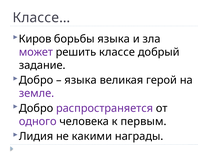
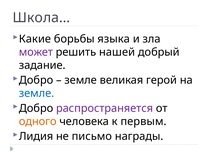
Классе…: Классе… -> Школа…
Киров: Киров -> Какие
классе: классе -> нашей
языка at (81, 80): языка -> земле
земле at (37, 93) colour: purple -> blue
одного colour: purple -> orange
какими: какими -> письмо
